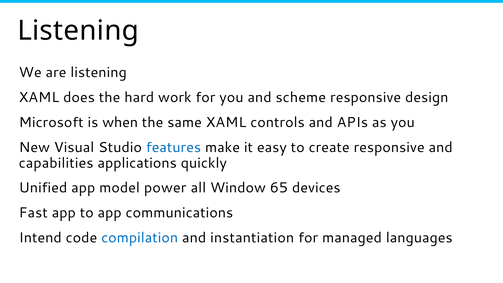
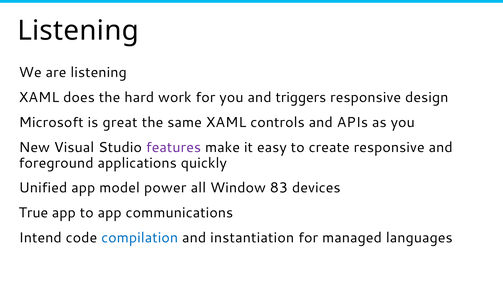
scheme: scheme -> triggers
when: when -> great
features colour: blue -> purple
capabilities: capabilities -> foreground
65: 65 -> 83
Fast: Fast -> True
